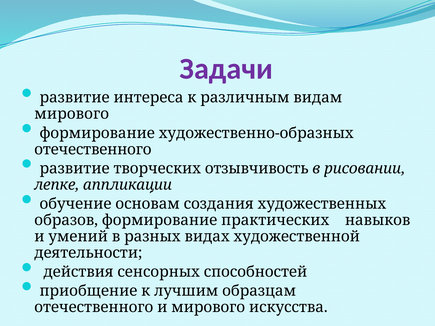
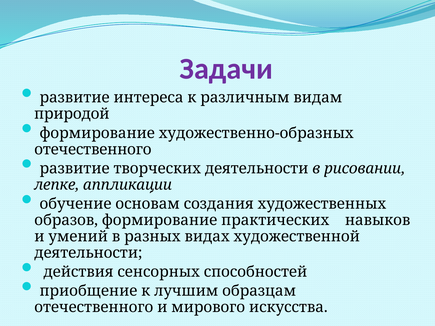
мирового at (72, 114): мирового -> природой
творческих отзывчивость: отзывчивость -> деятельности
